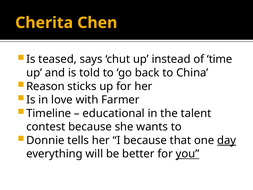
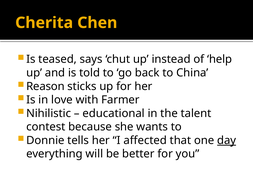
time: time -> help
Timeline: Timeline -> Nihilistic
I because: because -> affected
you underline: present -> none
